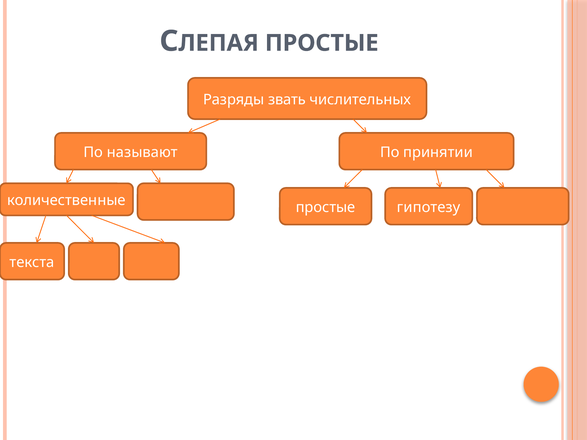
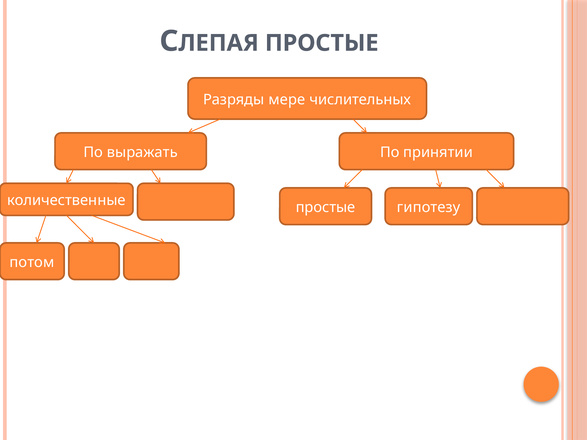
звать: звать -> мере
называют: называют -> выражать
текста: текста -> потом
